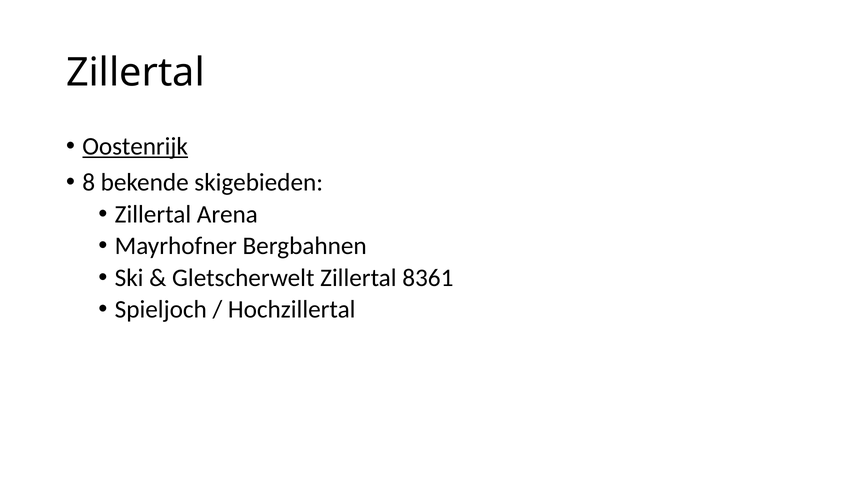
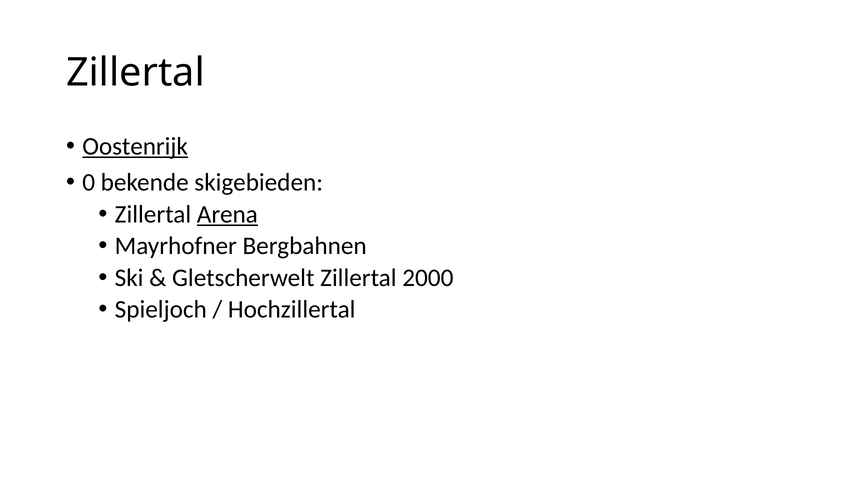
8: 8 -> 0
Arena underline: none -> present
8361: 8361 -> 2000
